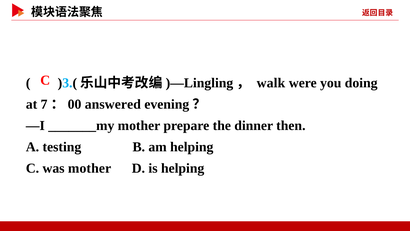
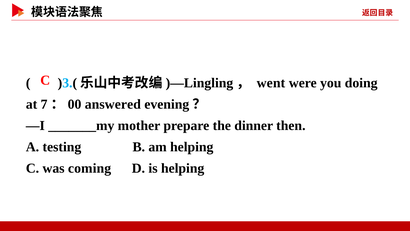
walk: walk -> went
was mother: mother -> coming
